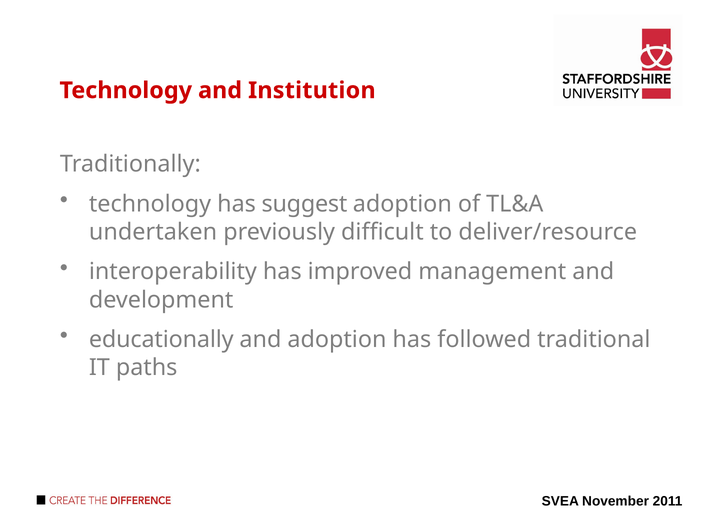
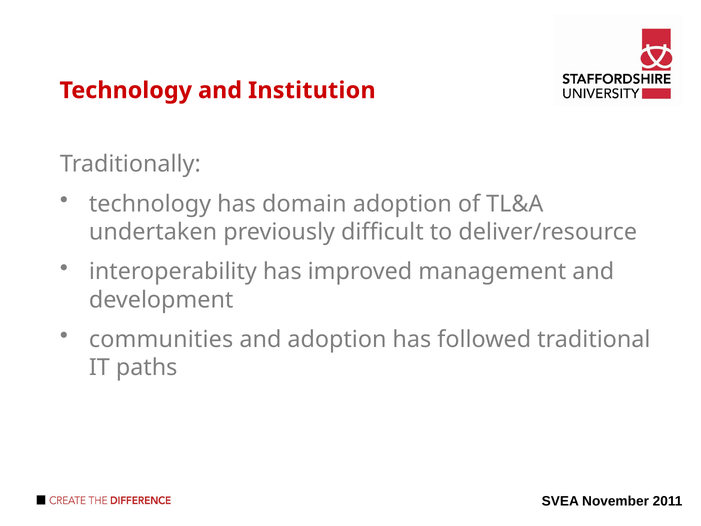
suggest: suggest -> domain
educationally: educationally -> communities
